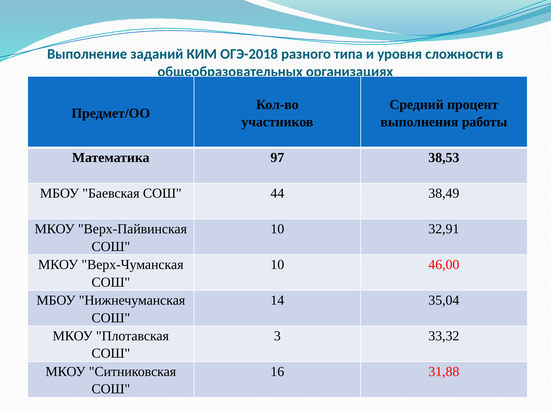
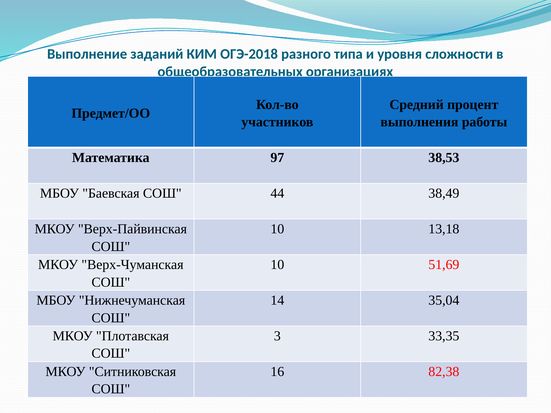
32,91: 32,91 -> 13,18
46,00: 46,00 -> 51,69
33,32: 33,32 -> 33,35
31,88: 31,88 -> 82,38
